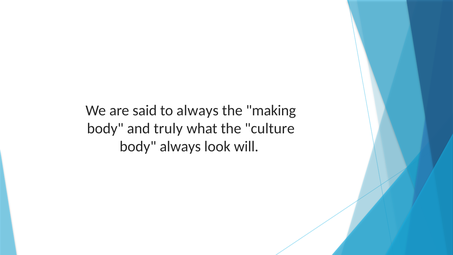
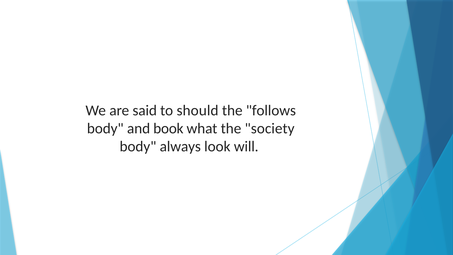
to always: always -> should
making: making -> follows
truly: truly -> book
culture: culture -> society
